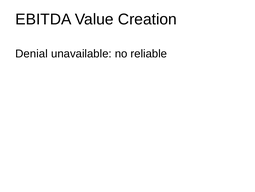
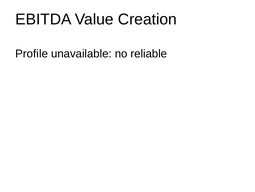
Denial: Denial -> Profile
